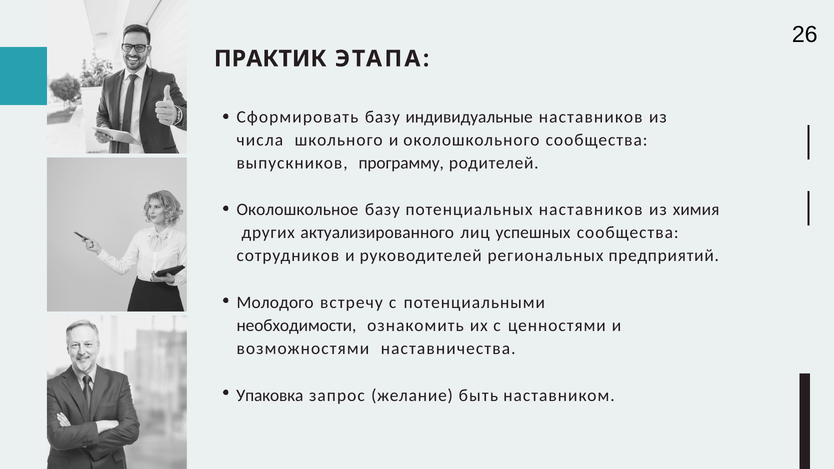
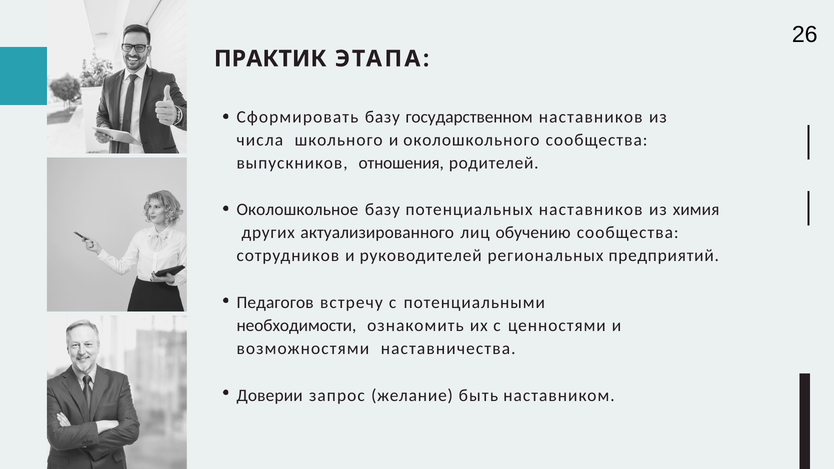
индивидуальные: индивидуальные -> государственном
программу: программу -> отношения
успешных: успешных -> обучению
Молодого: Молодого -> Педагогов
Упаковка: Упаковка -> Доверии
